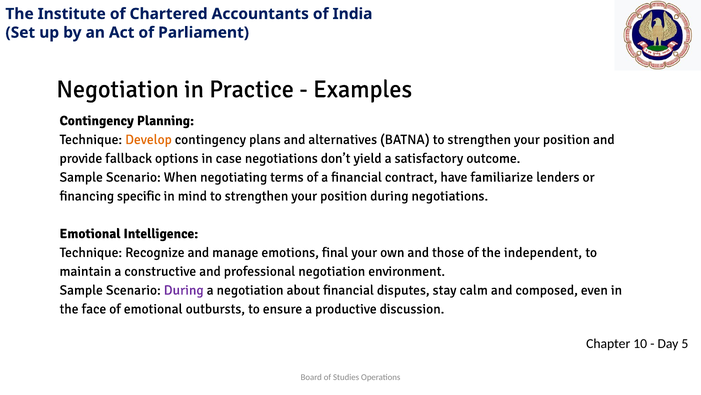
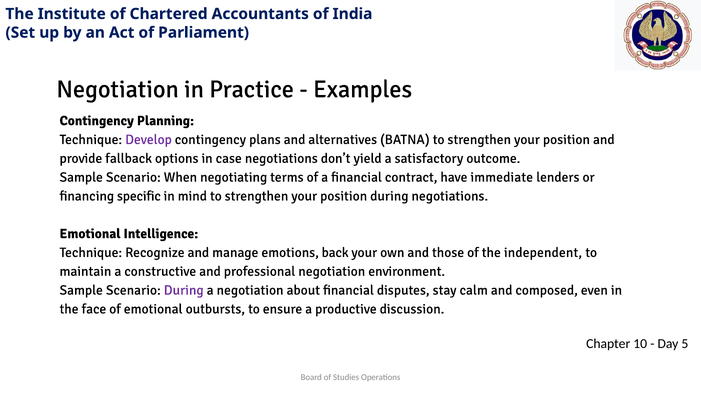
Develop colour: orange -> purple
familiarize: familiarize -> immediate
final: final -> back
